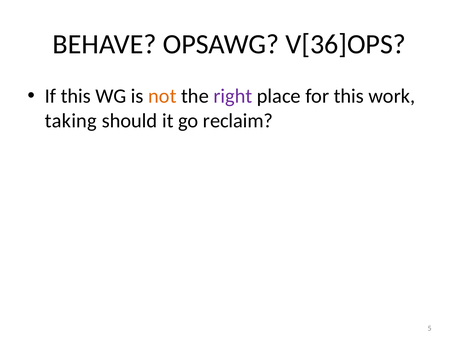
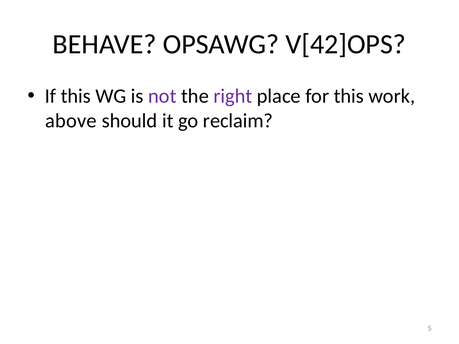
V[36]OPS: V[36]OPS -> V[42]OPS
not colour: orange -> purple
taking: taking -> above
